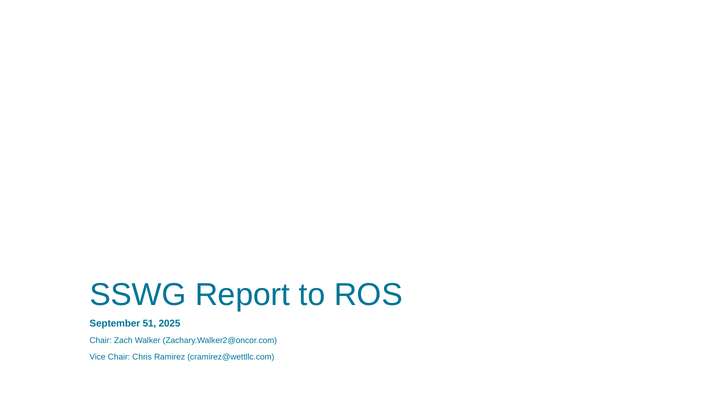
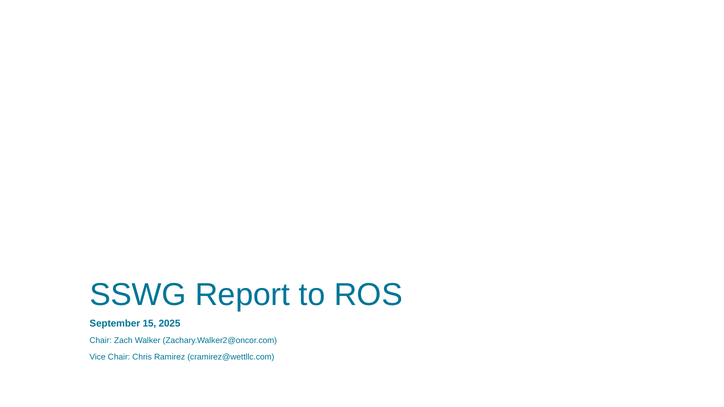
51: 51 -> 15
